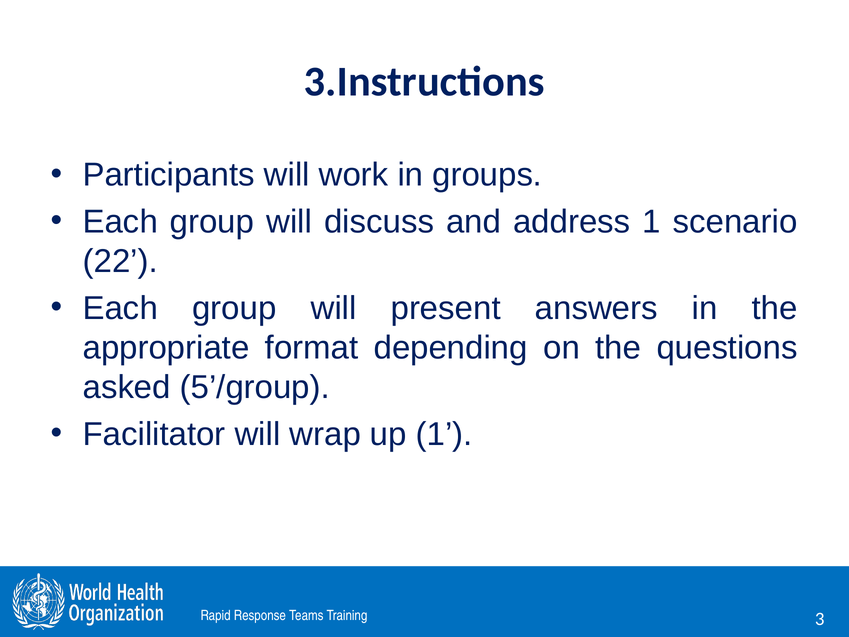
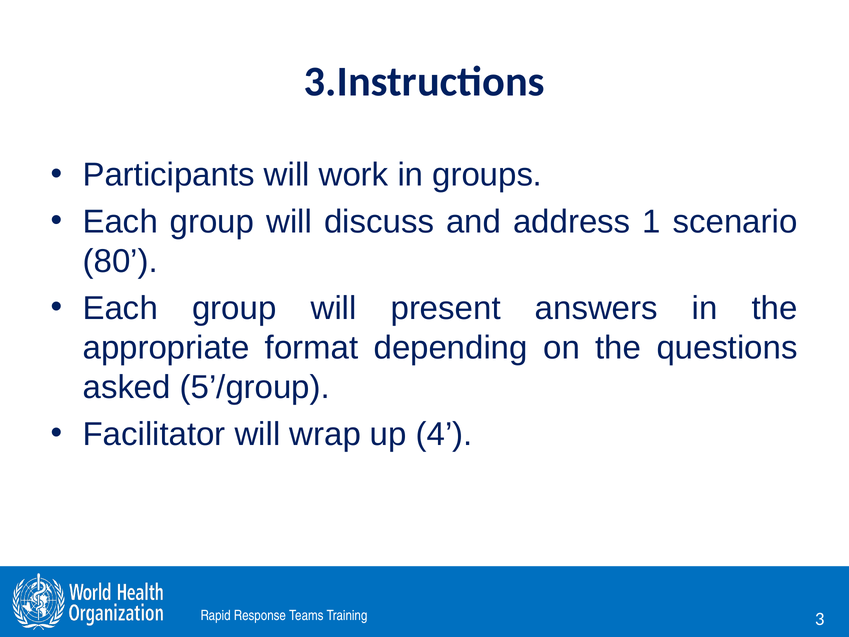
22: 22 -> 80
up 1: 1 -> 4
